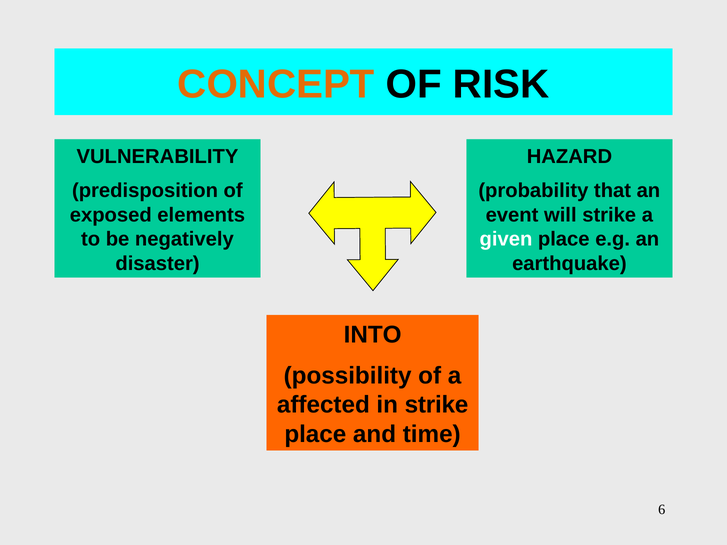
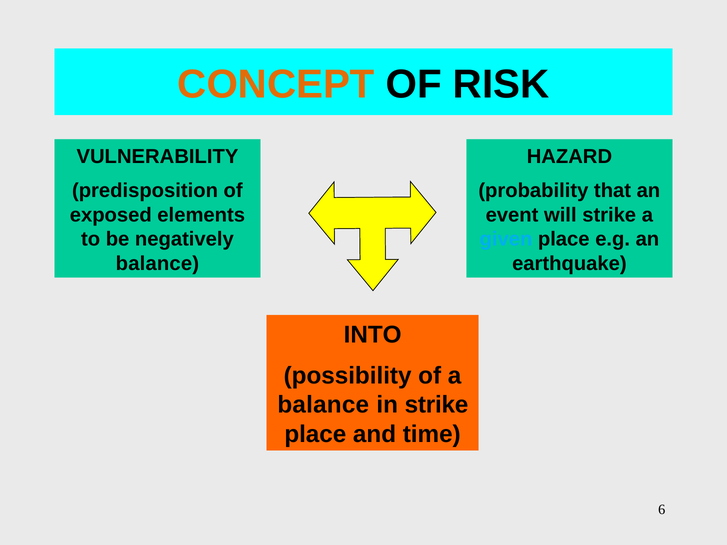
given colour: white -> light blue
disaster at (158, 263): disaster -> balance
affected at (323, 405): affected -> balance
